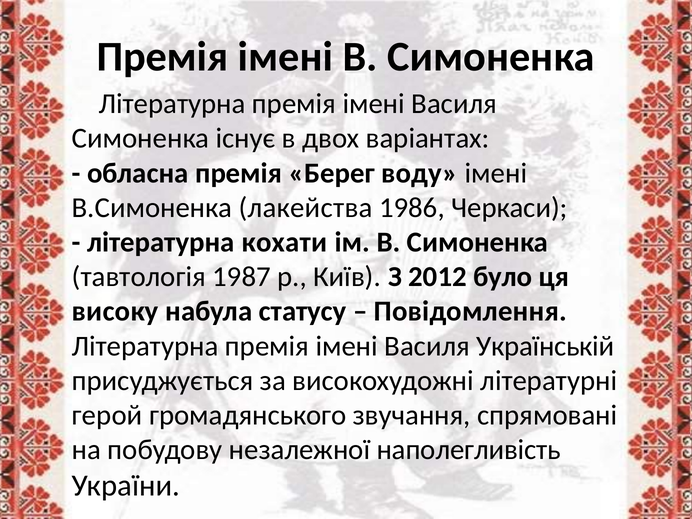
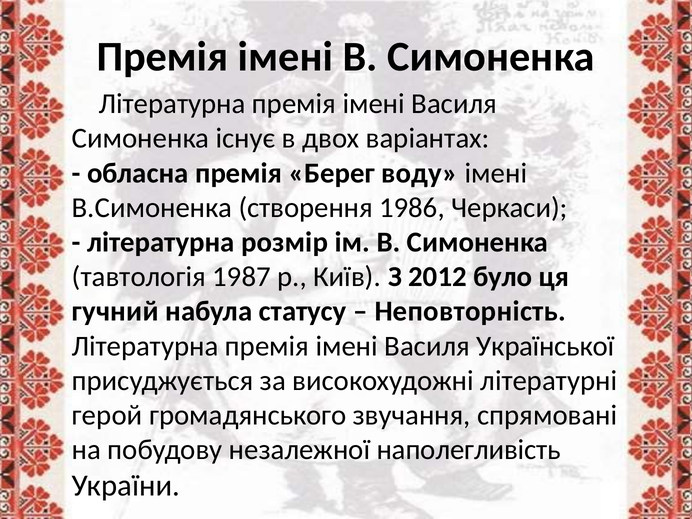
лакейства: лакейства -> створення
кохати: кохати -> розмір
високу: високу -> гучний
Повідомлення: Повідомлення -> Неповторність
Українській: Українській -> Української
